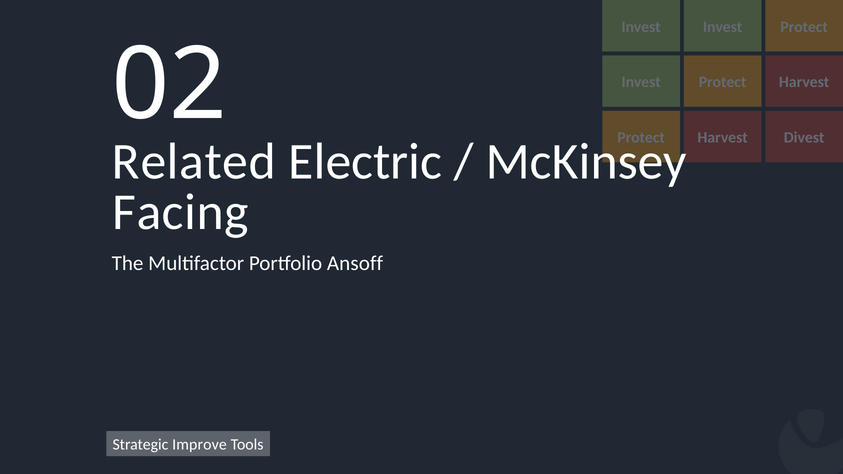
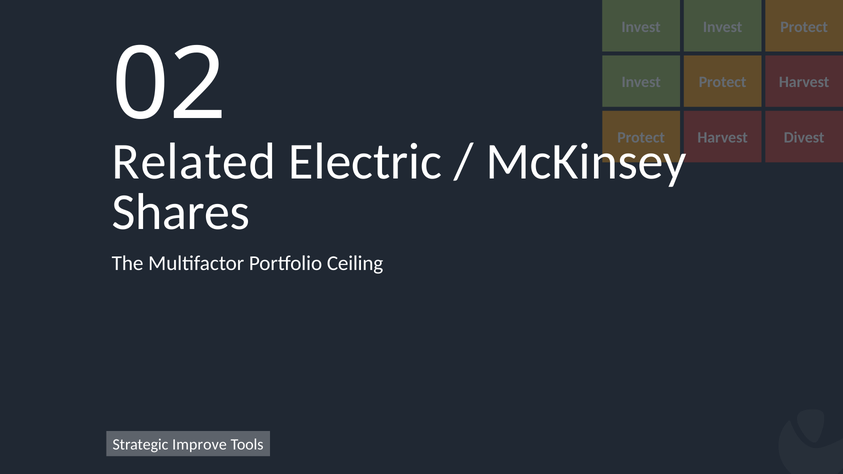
Facing: Facing -> Shares
Ansoff: Ansoff -> Ceiling
